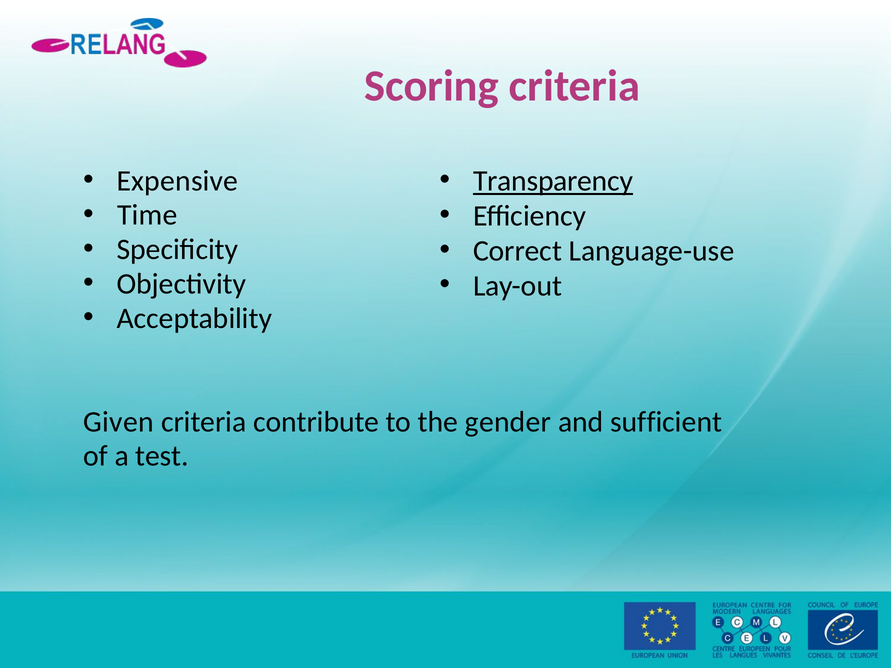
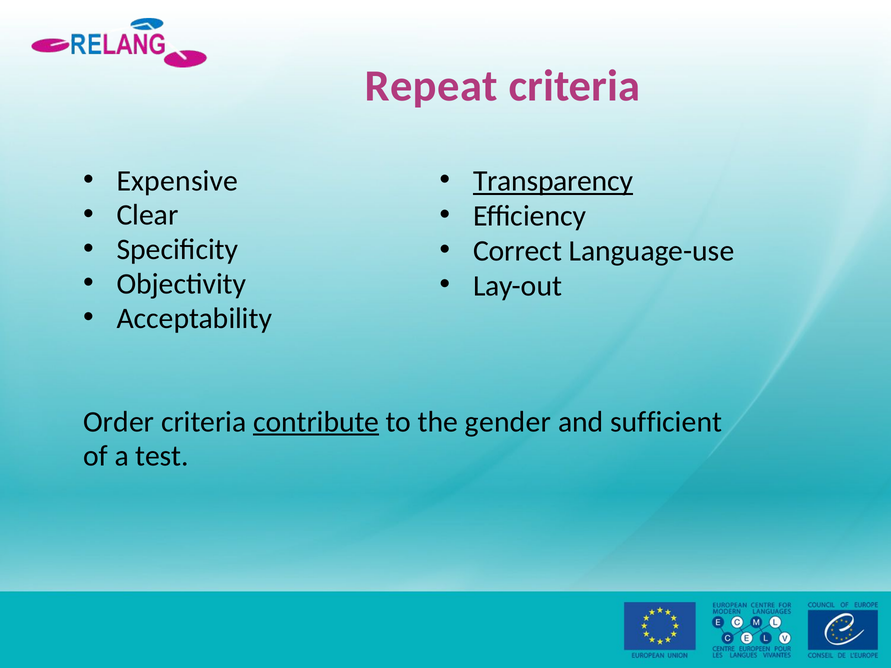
Scoring: Scoring -> Repeat
Time: Time -> Clear
Given: Given -> Order
contribute underline: none -> present
